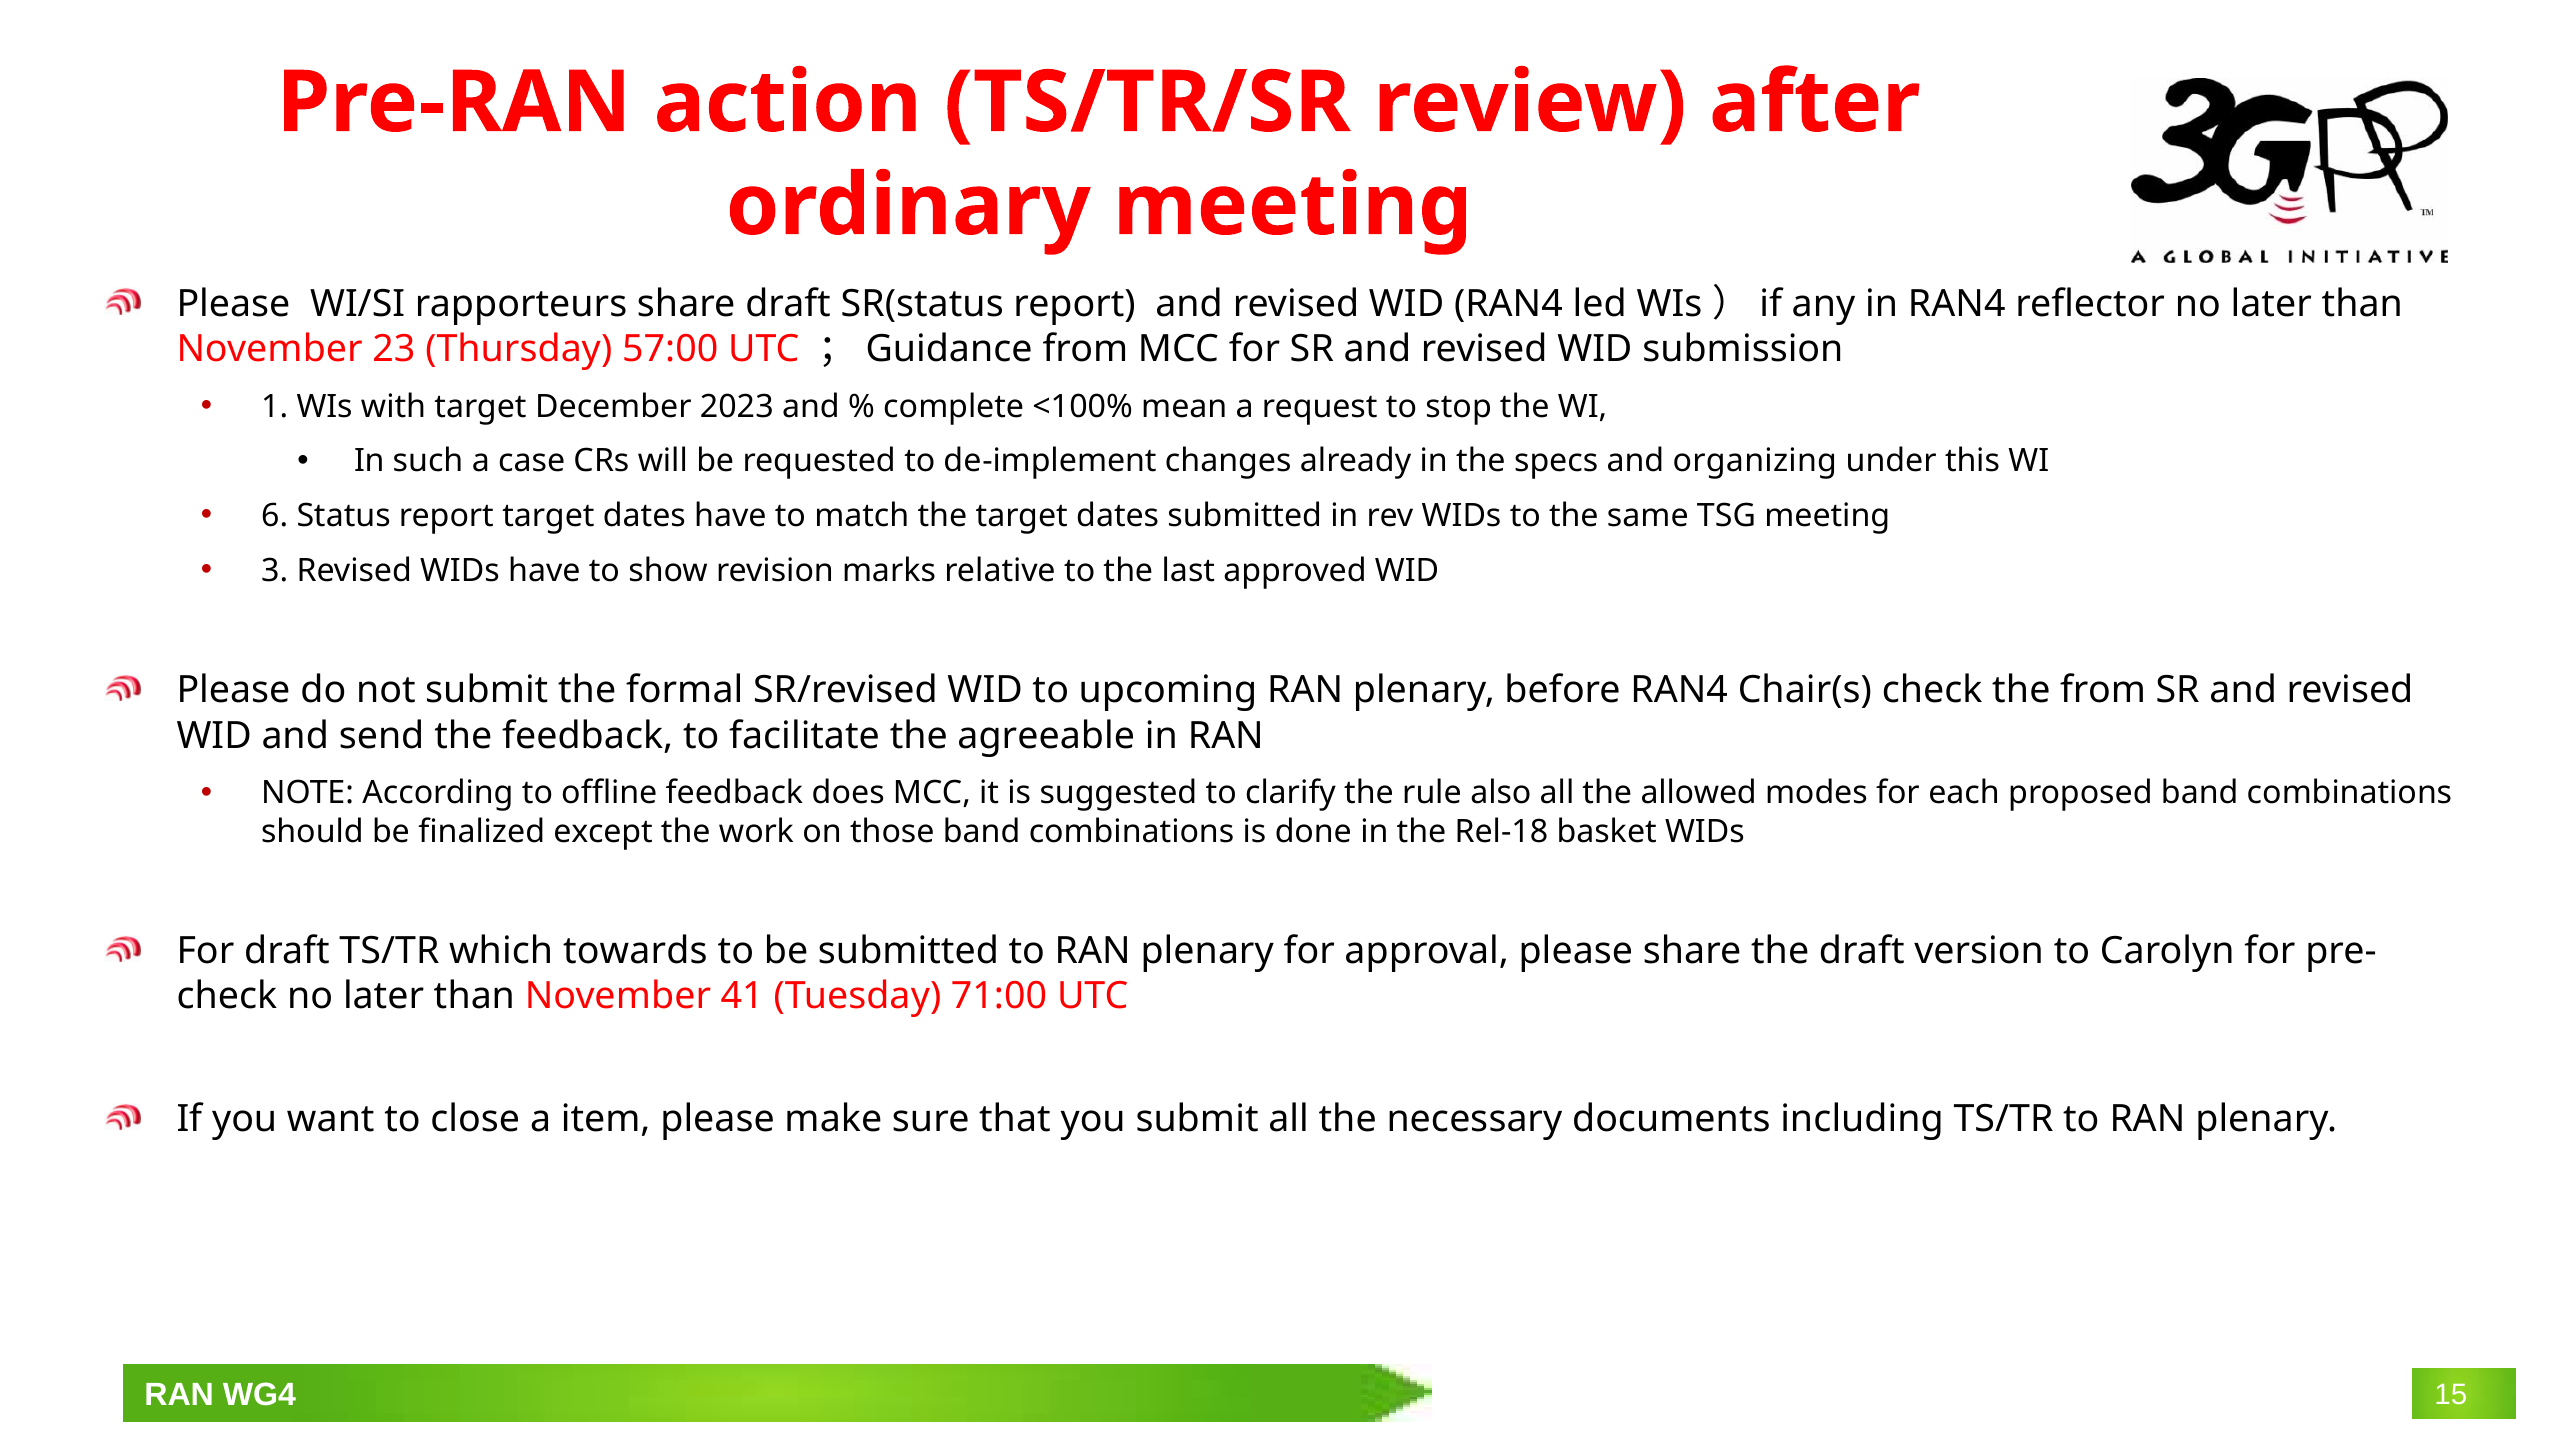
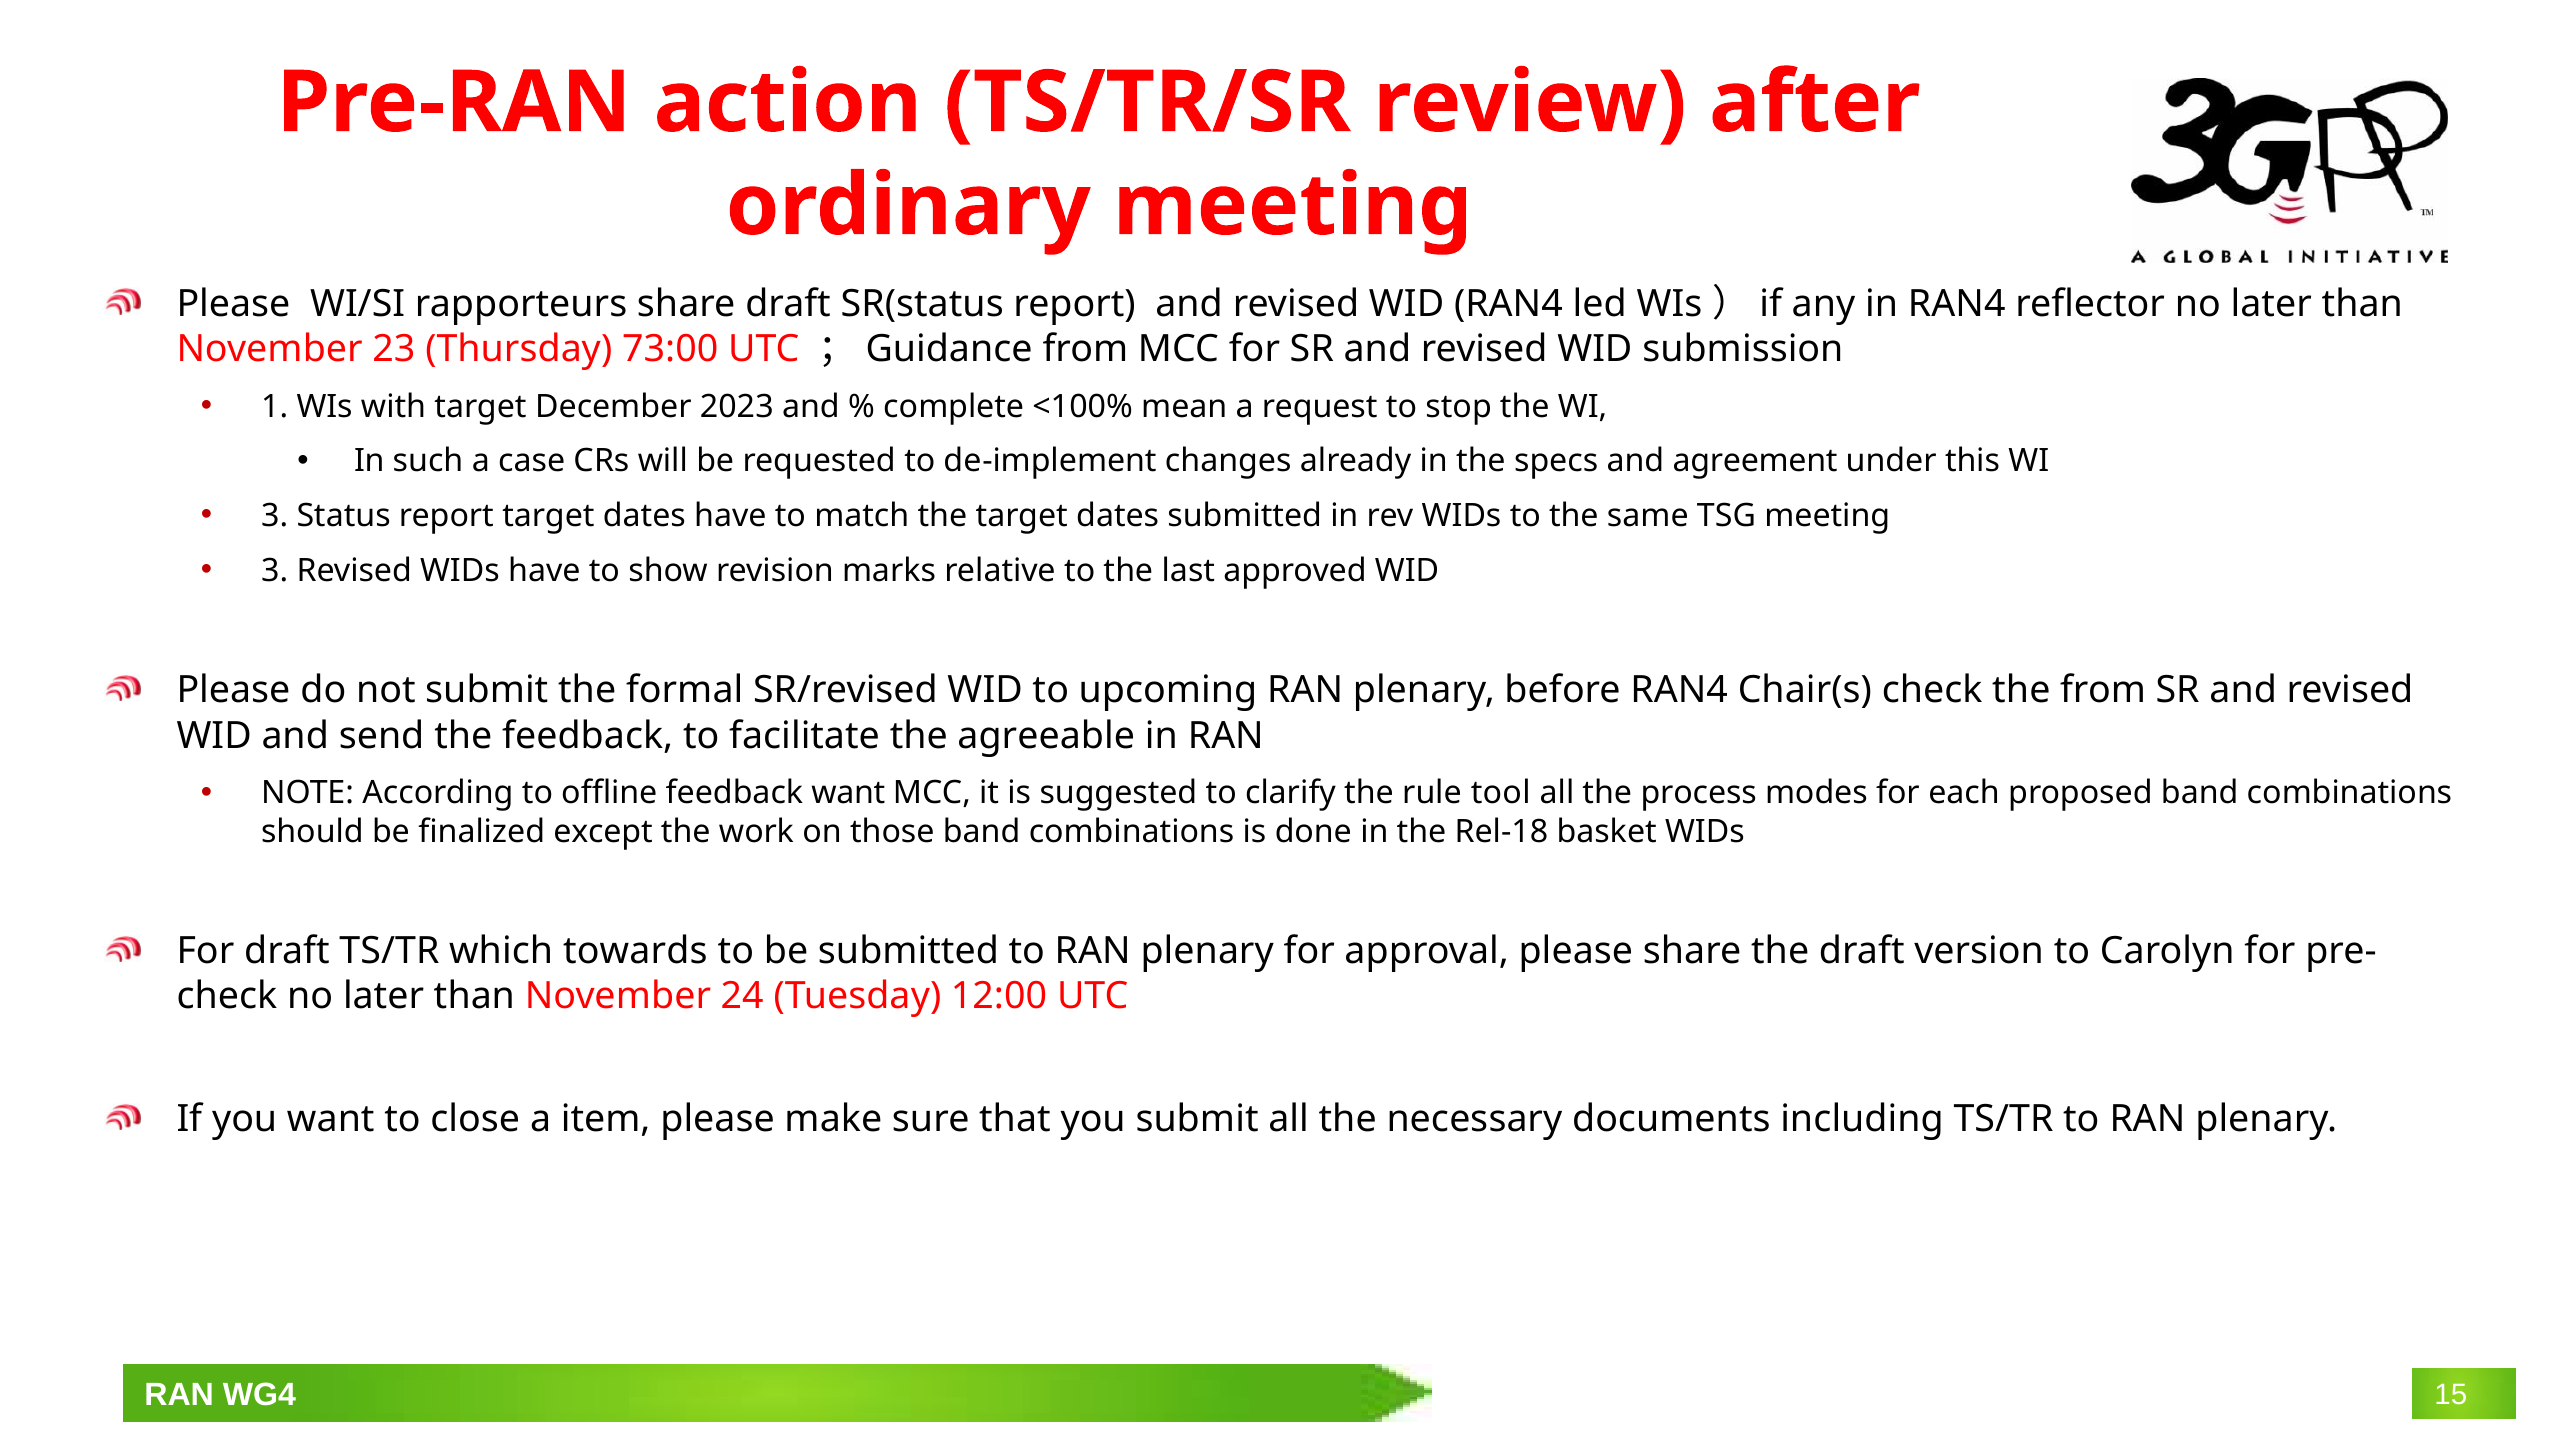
57:00: 57:00 -> 73:00
organizing: organizing -> agreement
6 at (275, 516): 6 -> 3
feedback does: does -> want
also: also -> tool
allowed: allowed -> process
41: 41 -> 24
71:00: 71:00 -> 12:00
